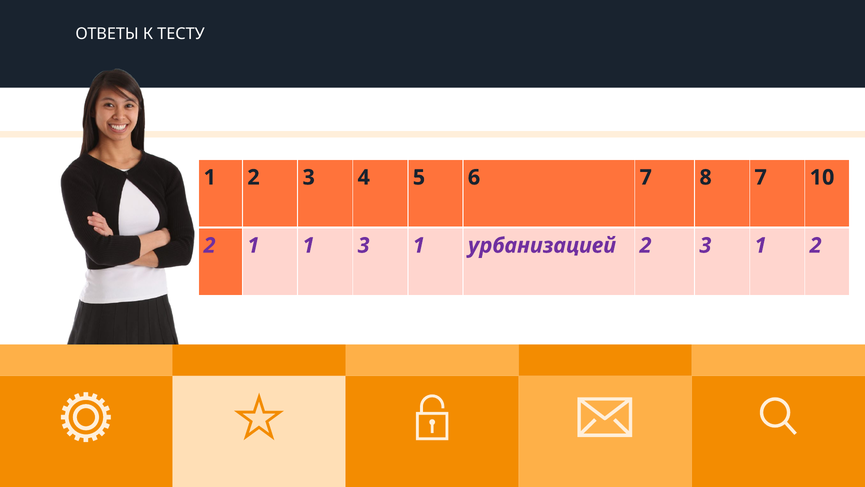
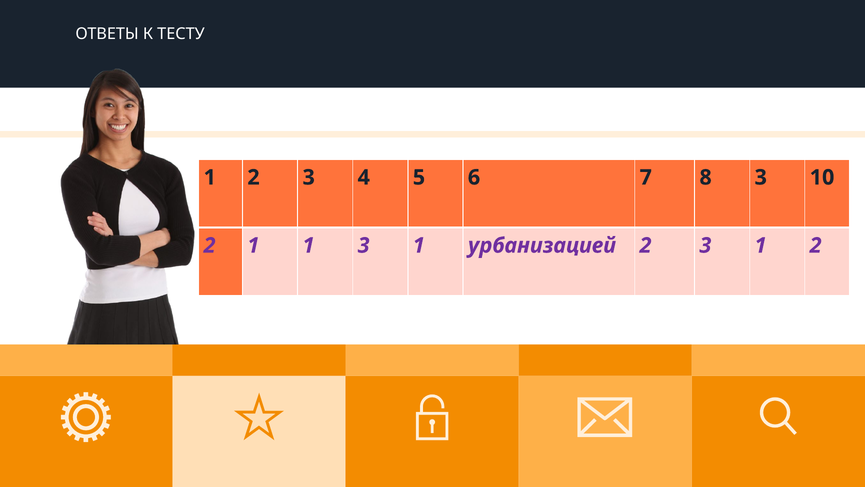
8 7: 7 -> 3
